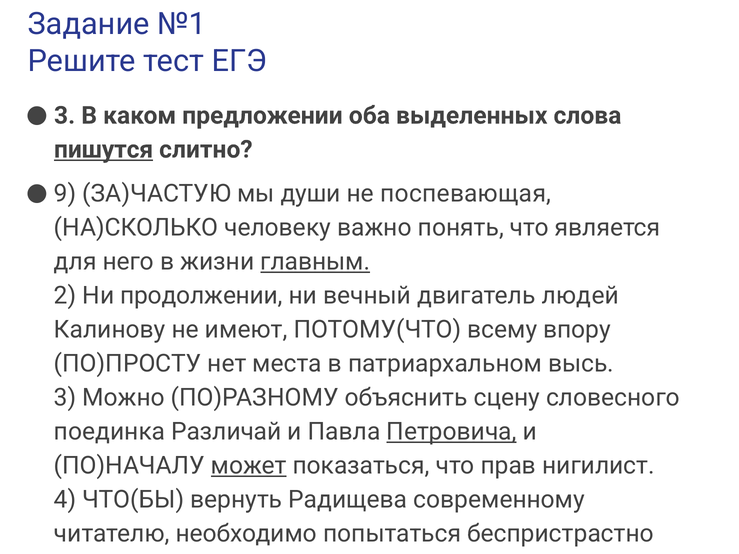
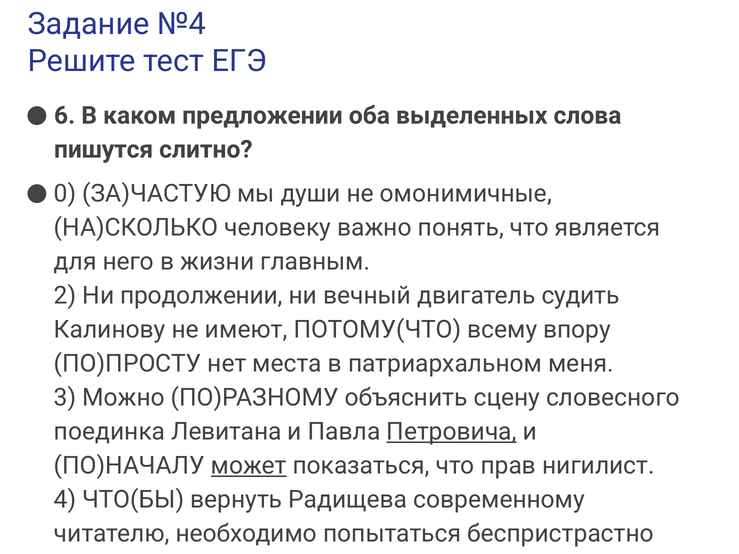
№1: №1 -> №4
3 at (65, 116): 3 -> 6
пишутся underline: present -> none
9: 9 -> 0
поспевающая: поспевающая -> омонимичные
главным underline: present -> none
людей: людей -> судить
высь: высь -> меня
Различай: Различай -> Левитана
